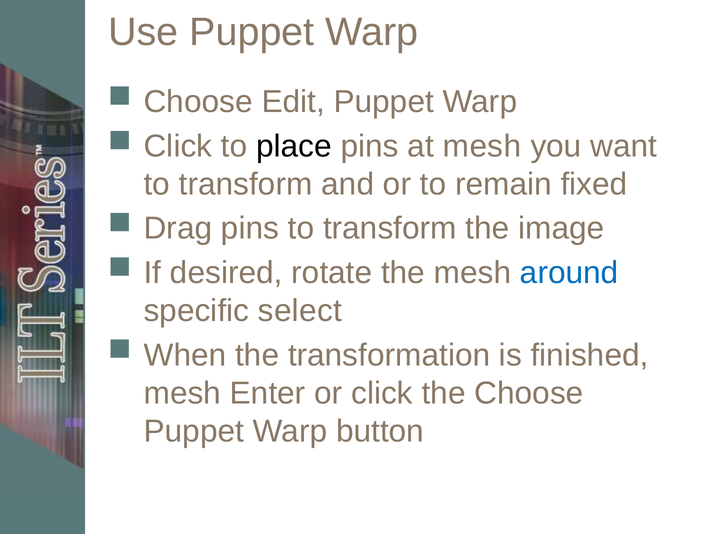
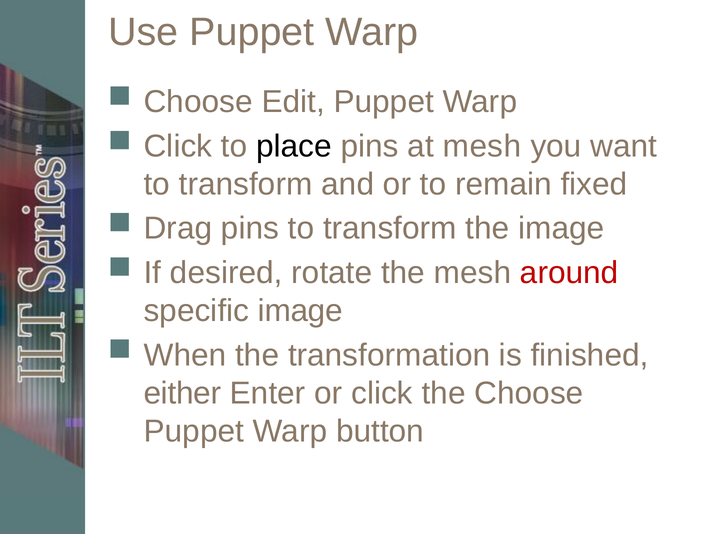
around colour: blue -> red
specific select: select -> image
mesh at (182, 393): mesh -> either
